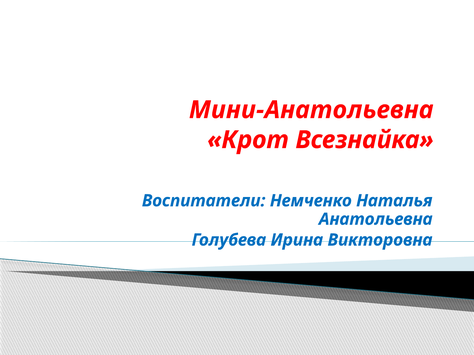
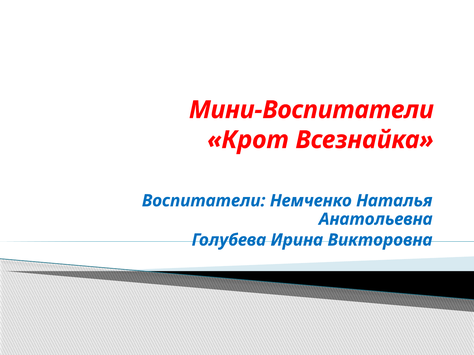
Мини-Анатольевна: Мини-Анатольевна -> Мини-Воспитатели
